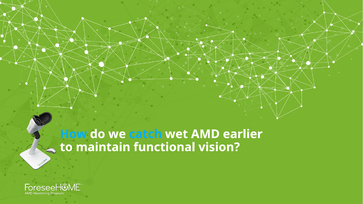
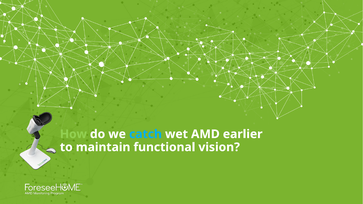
How colour: light blue -> light green
